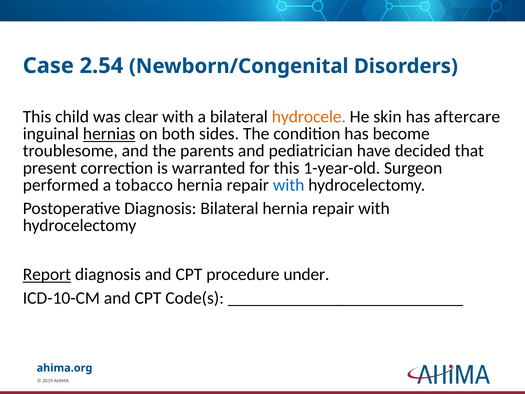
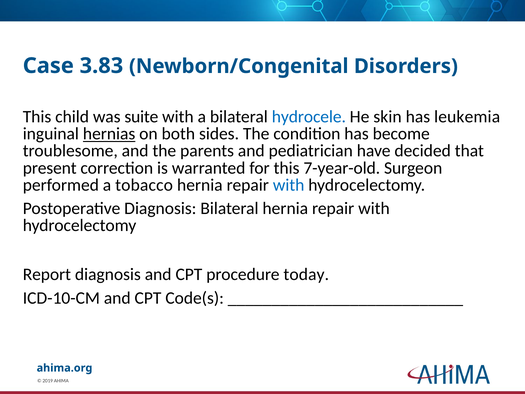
2.54: 2.54 -> 3.83
clear: clear -> suite
hydrocele colour: orange -> blue
aftercare: aftercare -> leukemia
1-year-old: 1-year-old -> 7-year-old
Report underline: present -> none
under: under -> today
